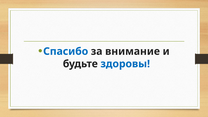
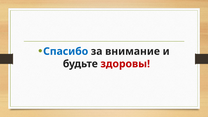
здоровы colour: blue -> red
